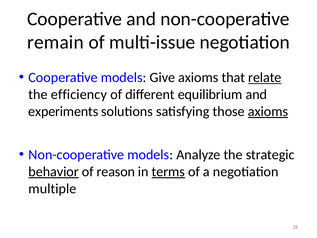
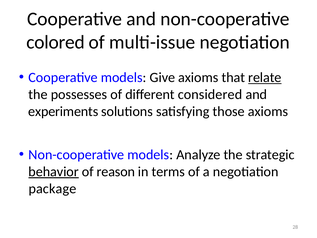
remain: remain -> colored
efficiency: efficiency -> possesses
equilibrium: equilibrium -> considered
axioms at (268, 111) underline: present -> none
terms underline: present -> none
multiple: multiple -> package
